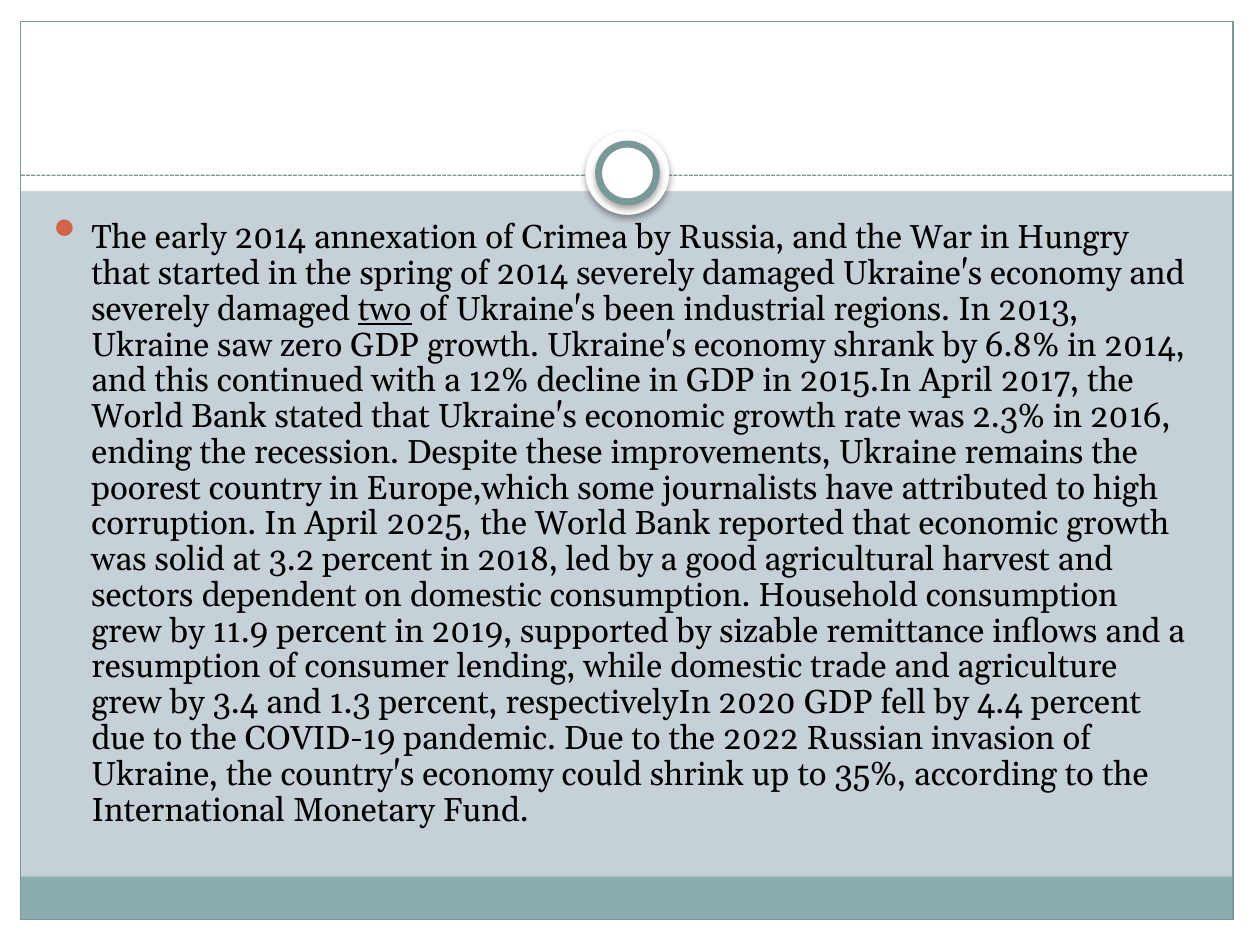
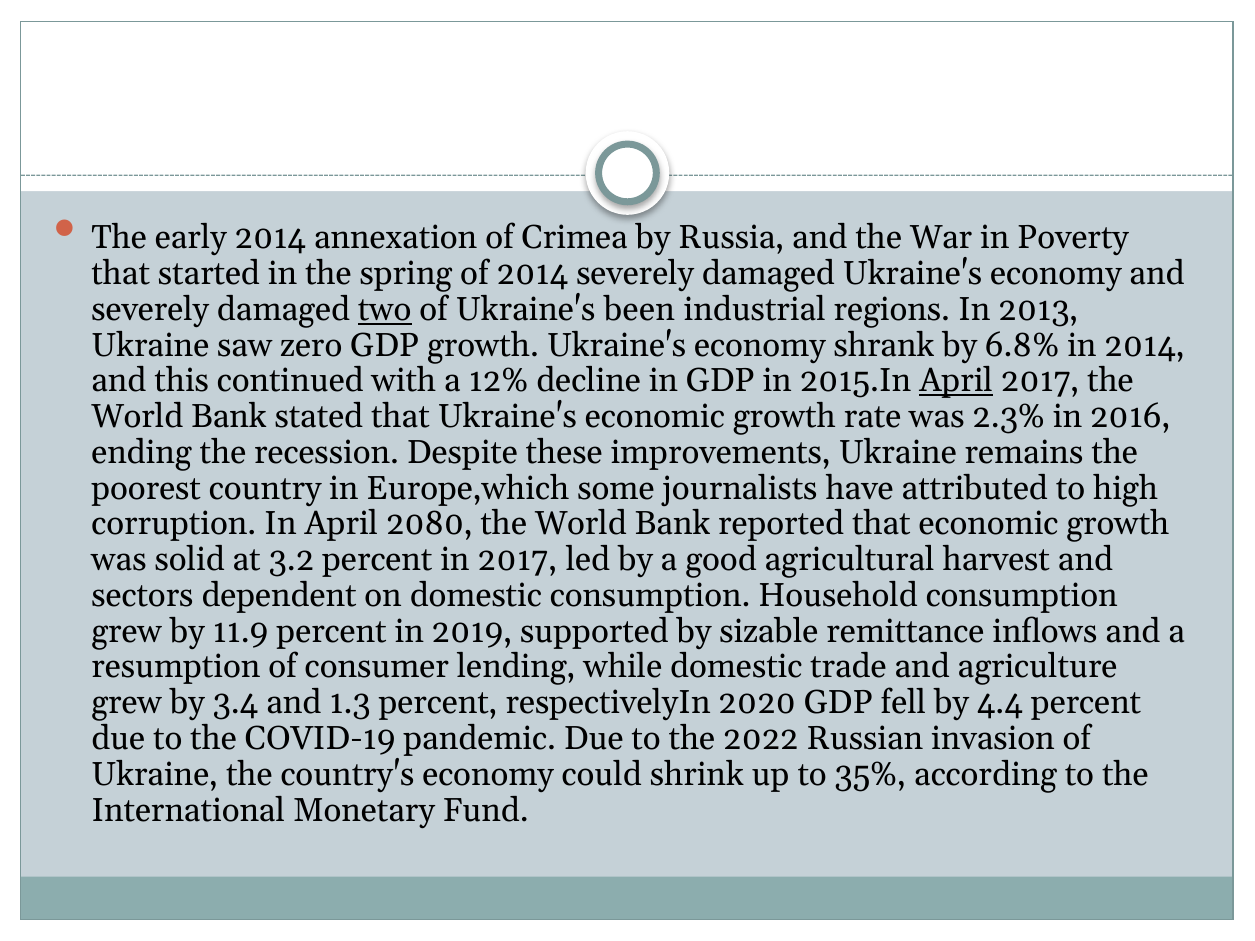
Hungry: Hungry -> Poverty
April at (956, 381) underline: none -> present
2025: 2025 -> 2080
in 2018: 2018 -> 2017
